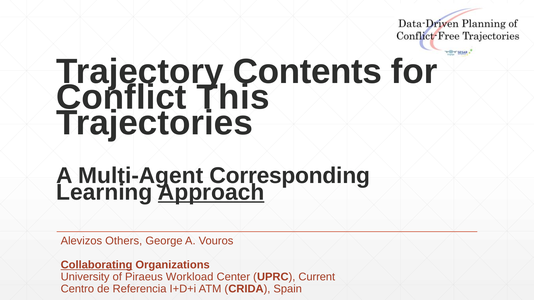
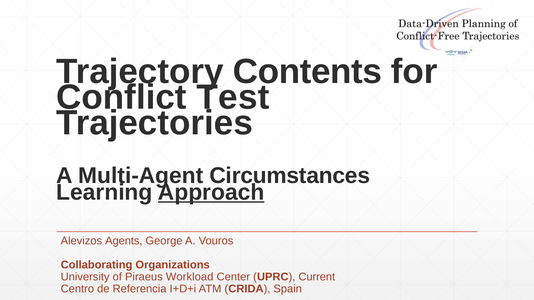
This: This -> Test
Corresponding: Corresponding -> Circumstances
Others: Others -> Agents
Collaborating underline: present -> none
